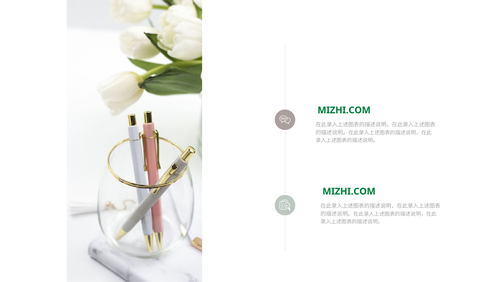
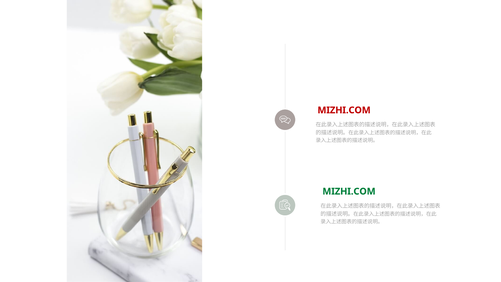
MIZHI.COM at (344, 110) colour: green -> red
